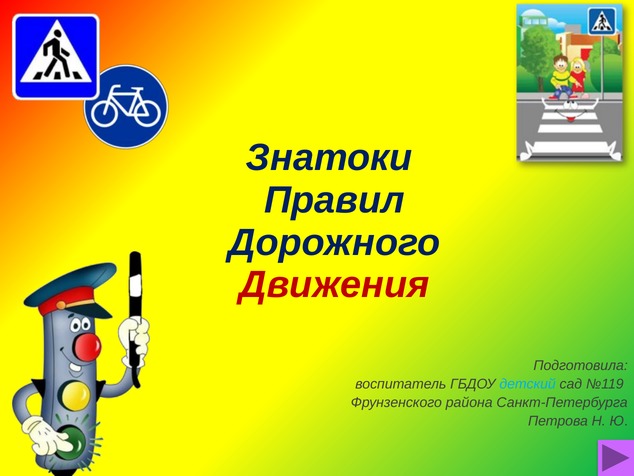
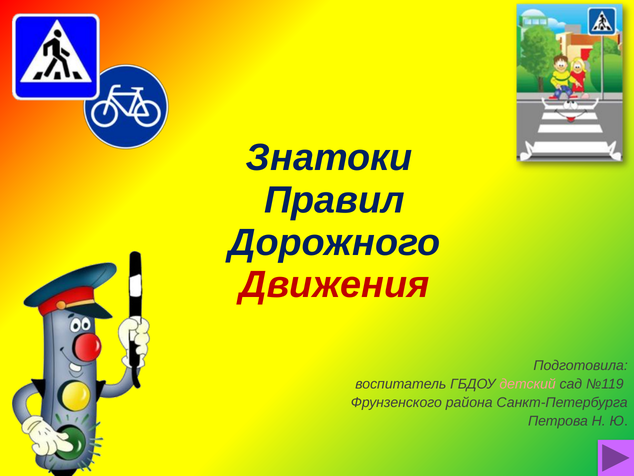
детский colour: light blue -> pink
